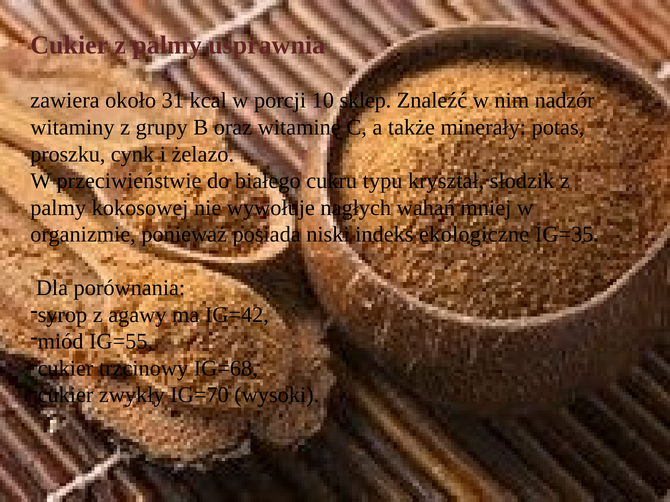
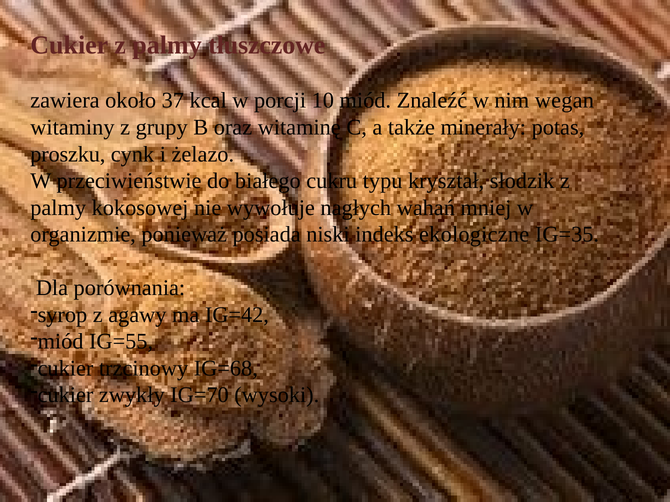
usprawnia: usprawnia -> tłuszczowe
31: 31 -> 37
10 sklep: sklep -> miód
nadzór: nadzór -> wegan
